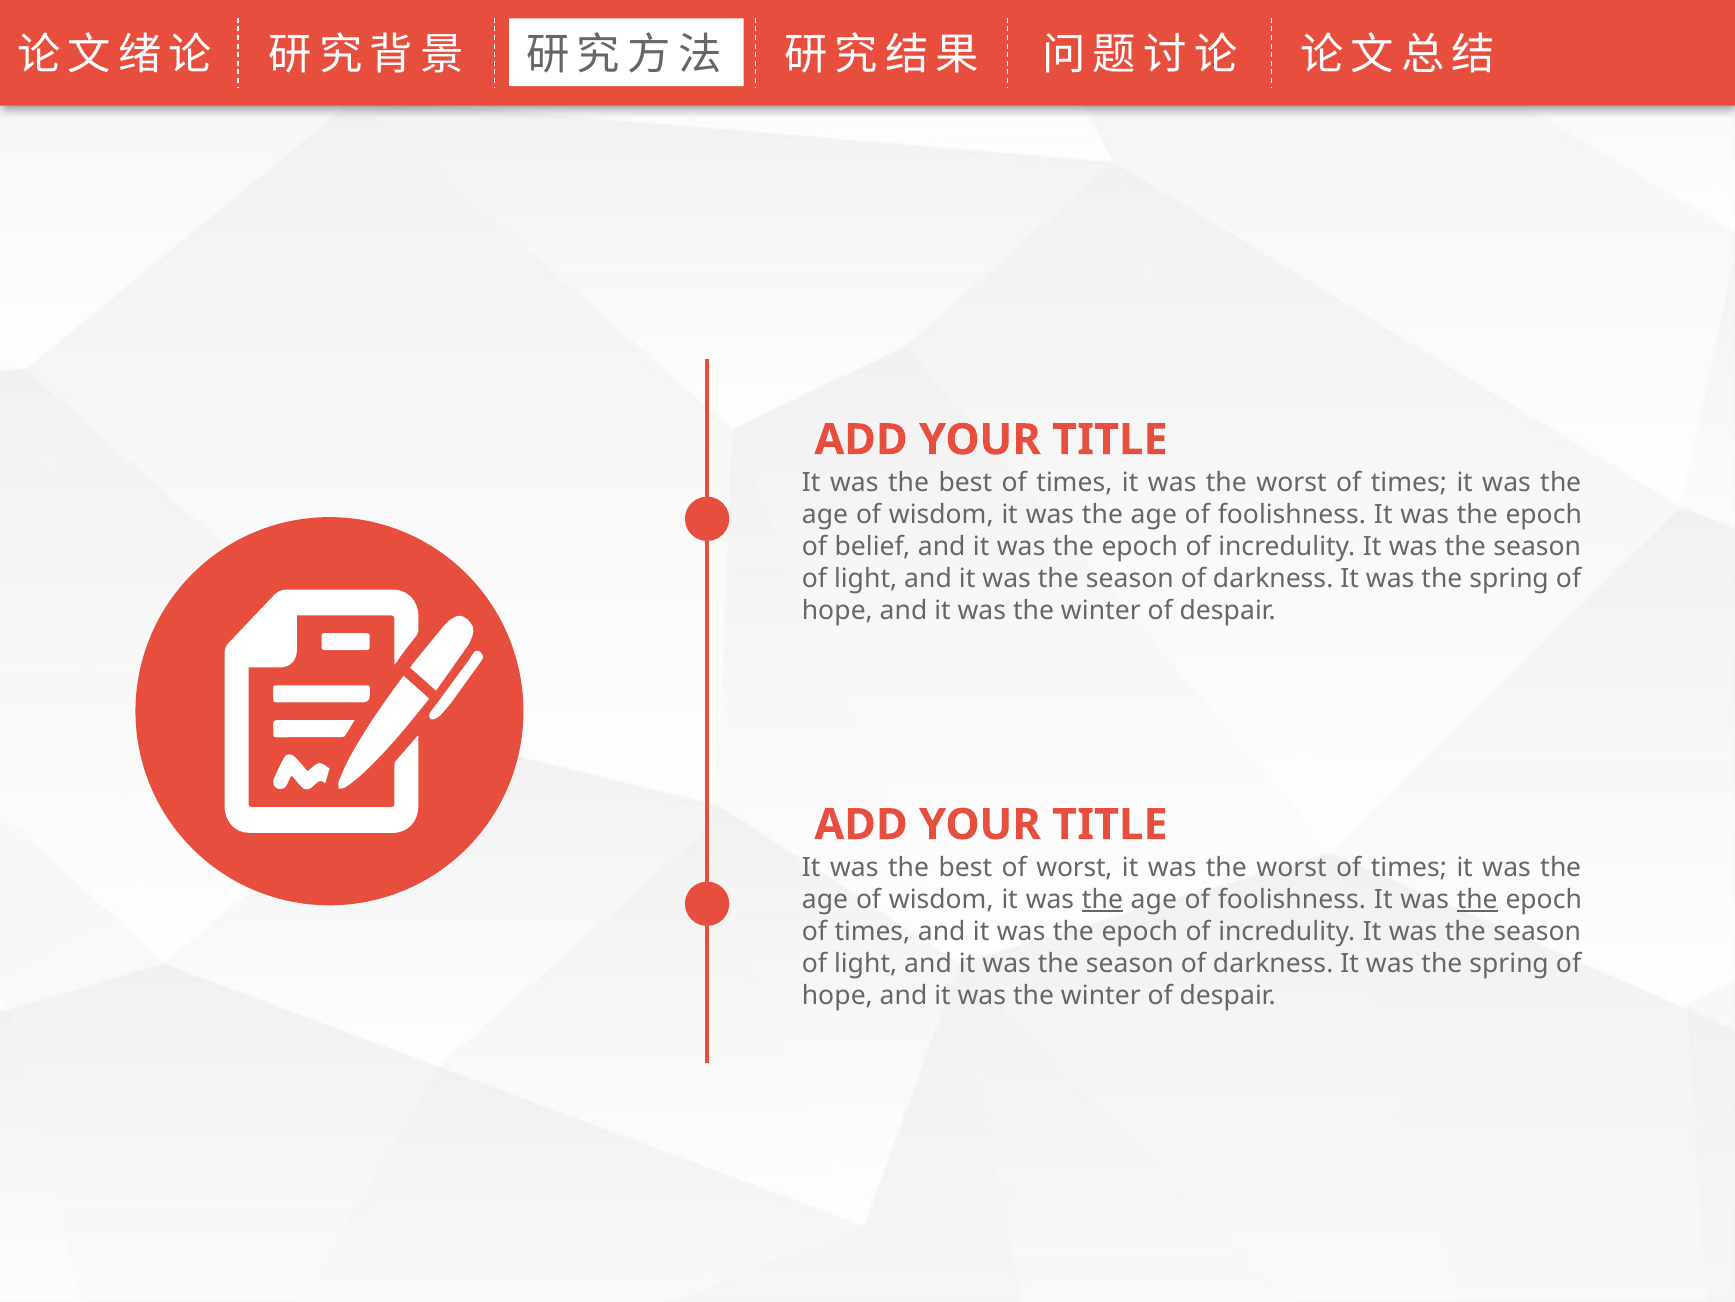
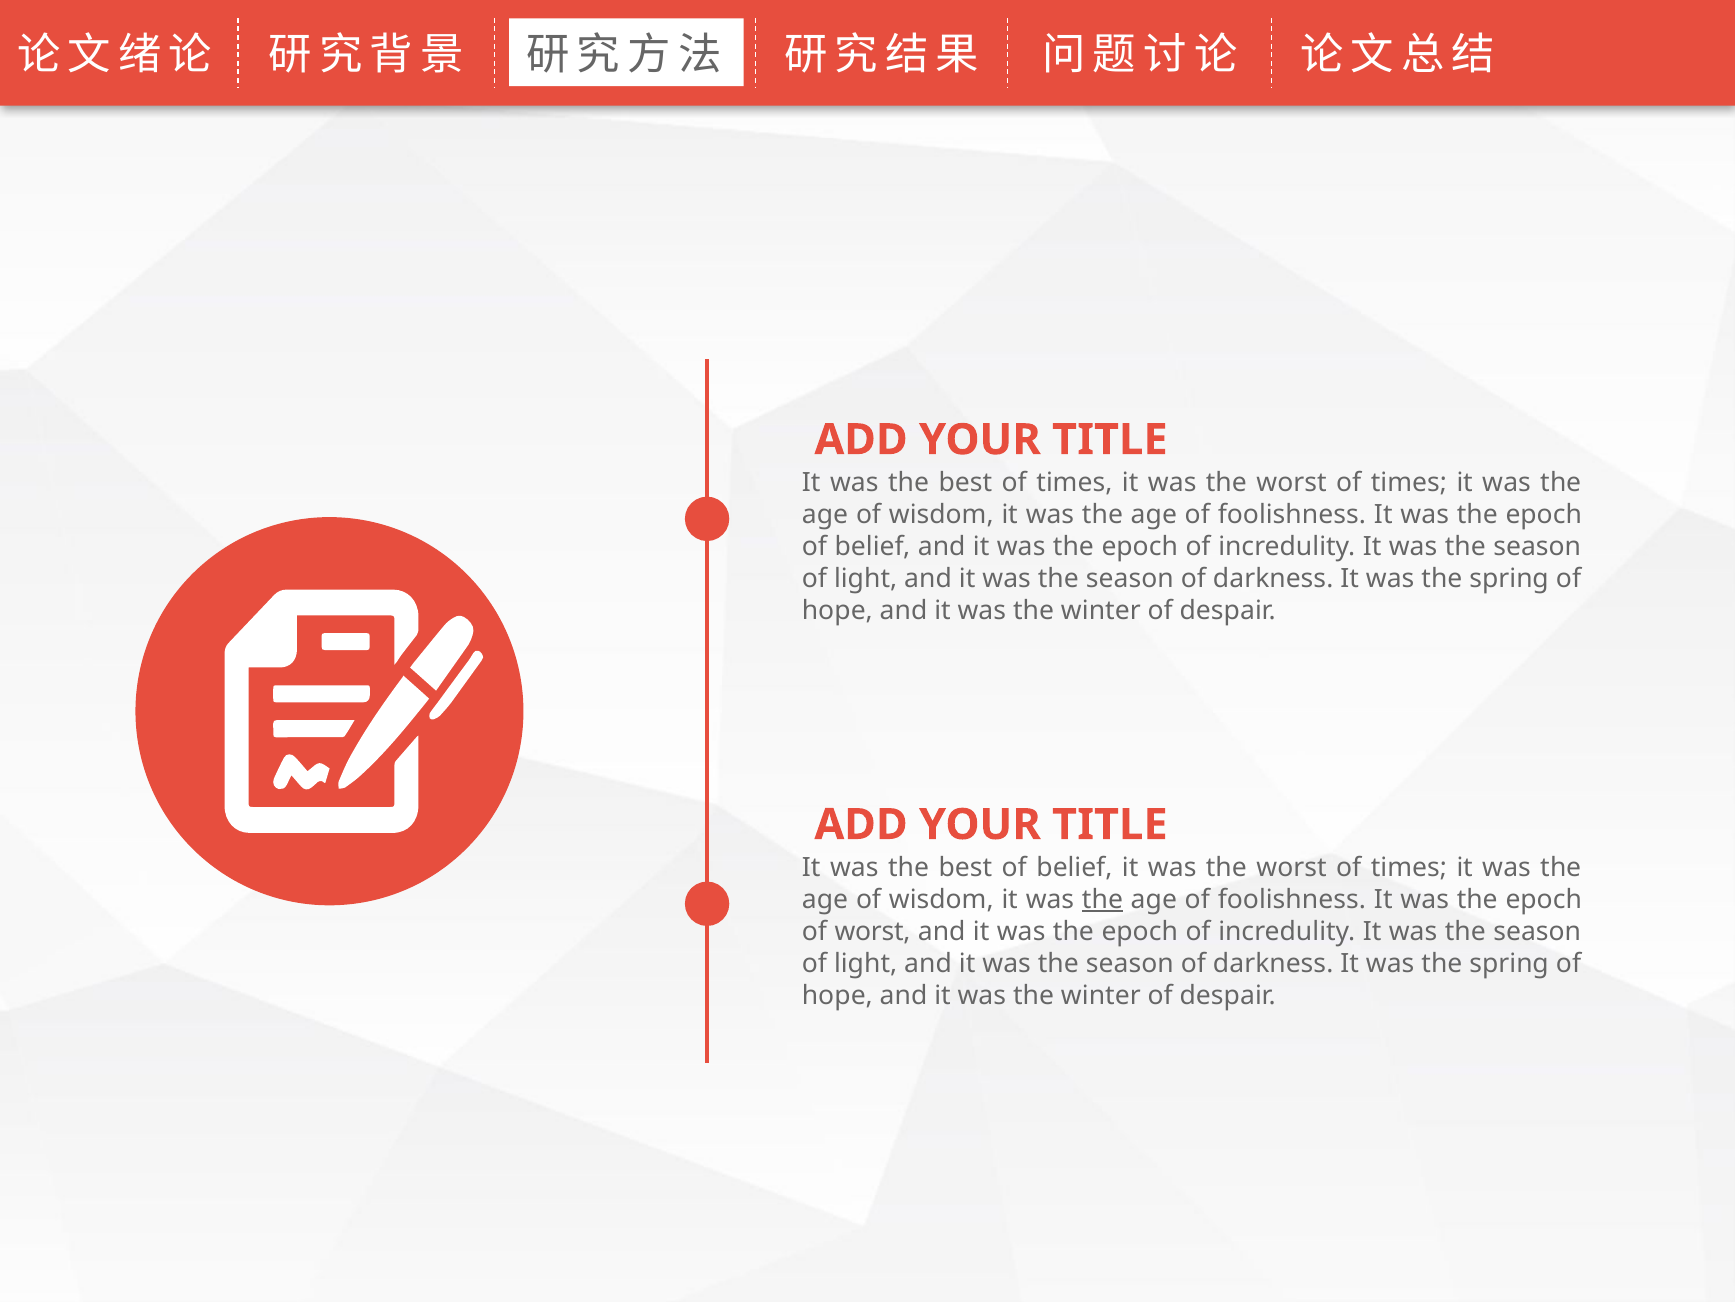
best of worst: worst -> belief
the at (1477, 899) underline: present -> none
times at (872, 931): times -> worst
